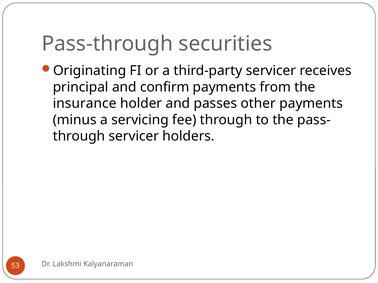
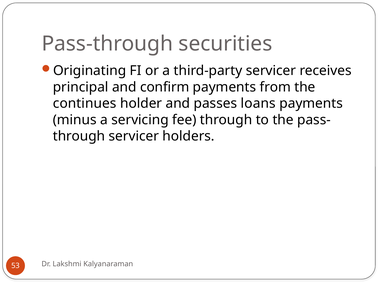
insurance: insurance -> continues
other: other -> loans
